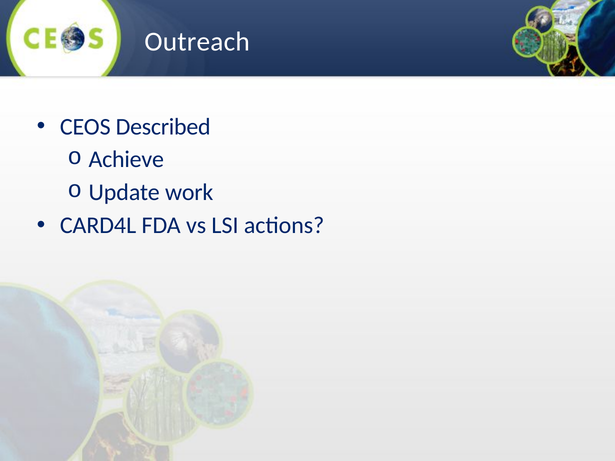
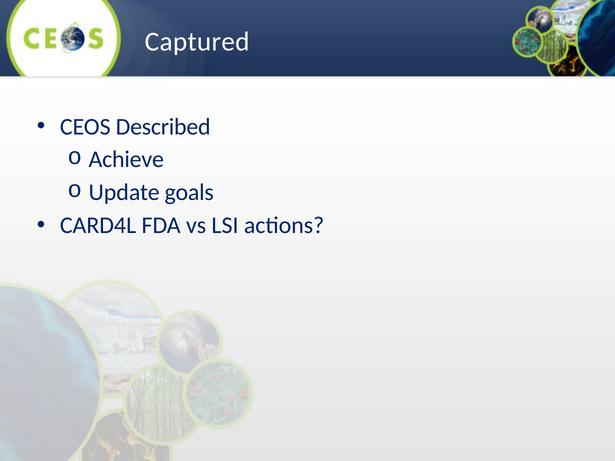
Outreach: Outreach -> Captured
work: work -> goals
